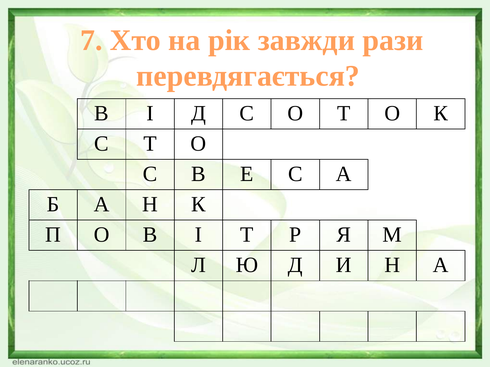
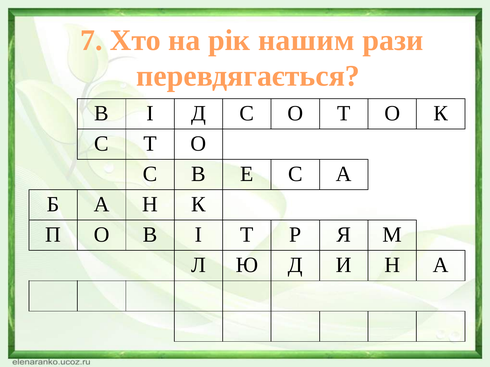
завжди: завжди -> нашим
